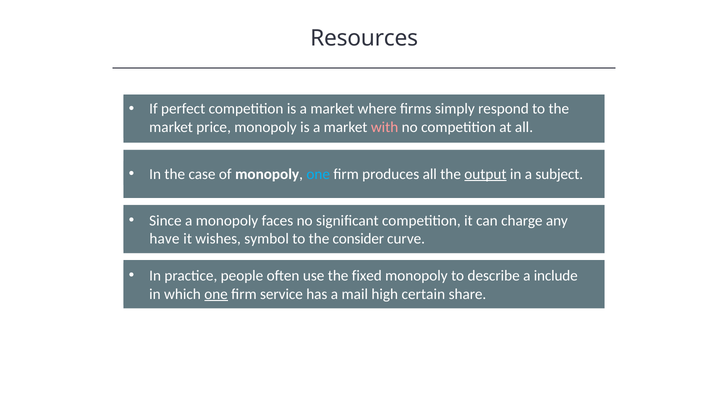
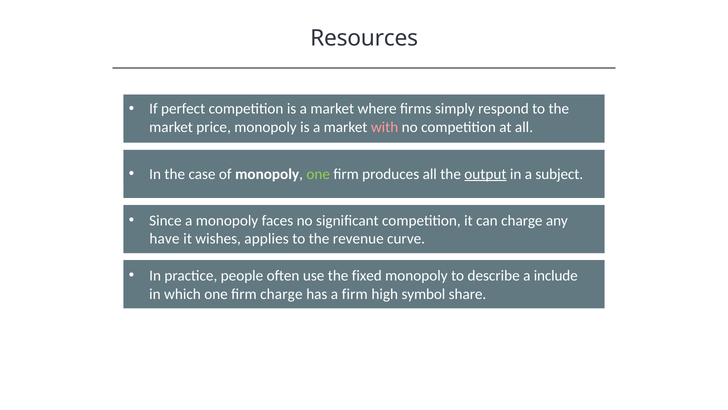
one at (318, 174) colour: light blue -> light green
symbol: symbol -> applies
consider: consider -> revenue
one at (216, 294) underline: present -> none
firm service: service -> charge
a mail: mail -> firm
certain: certain -> symbol
